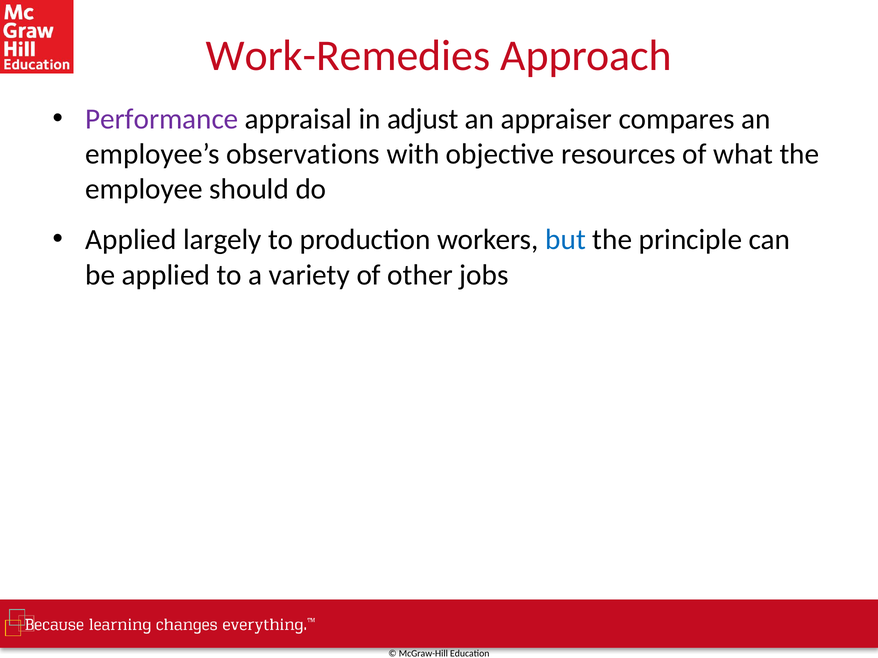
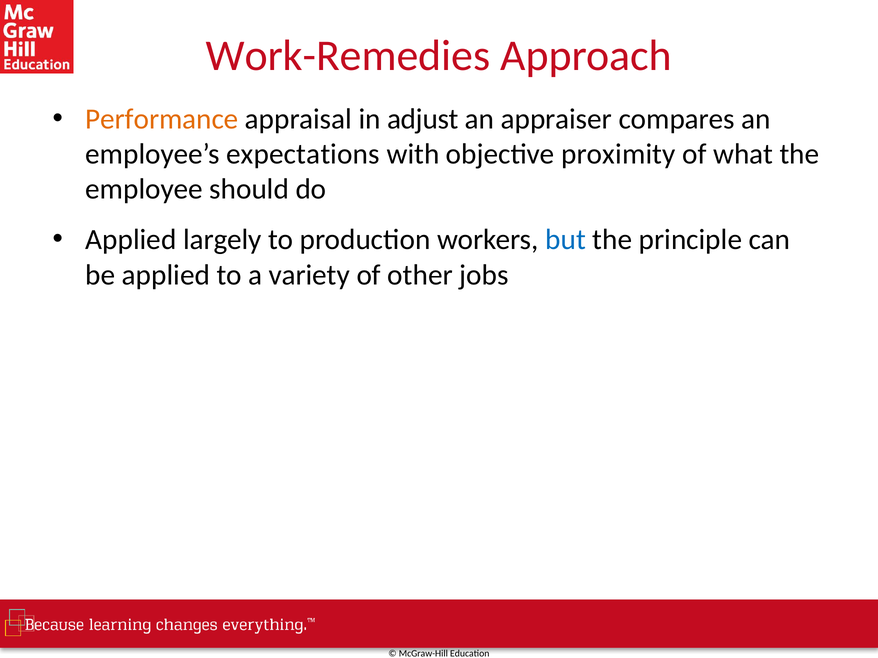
Performance colour: purple -> orange
observations: observations -> expectations
resources: resources -> proximity
